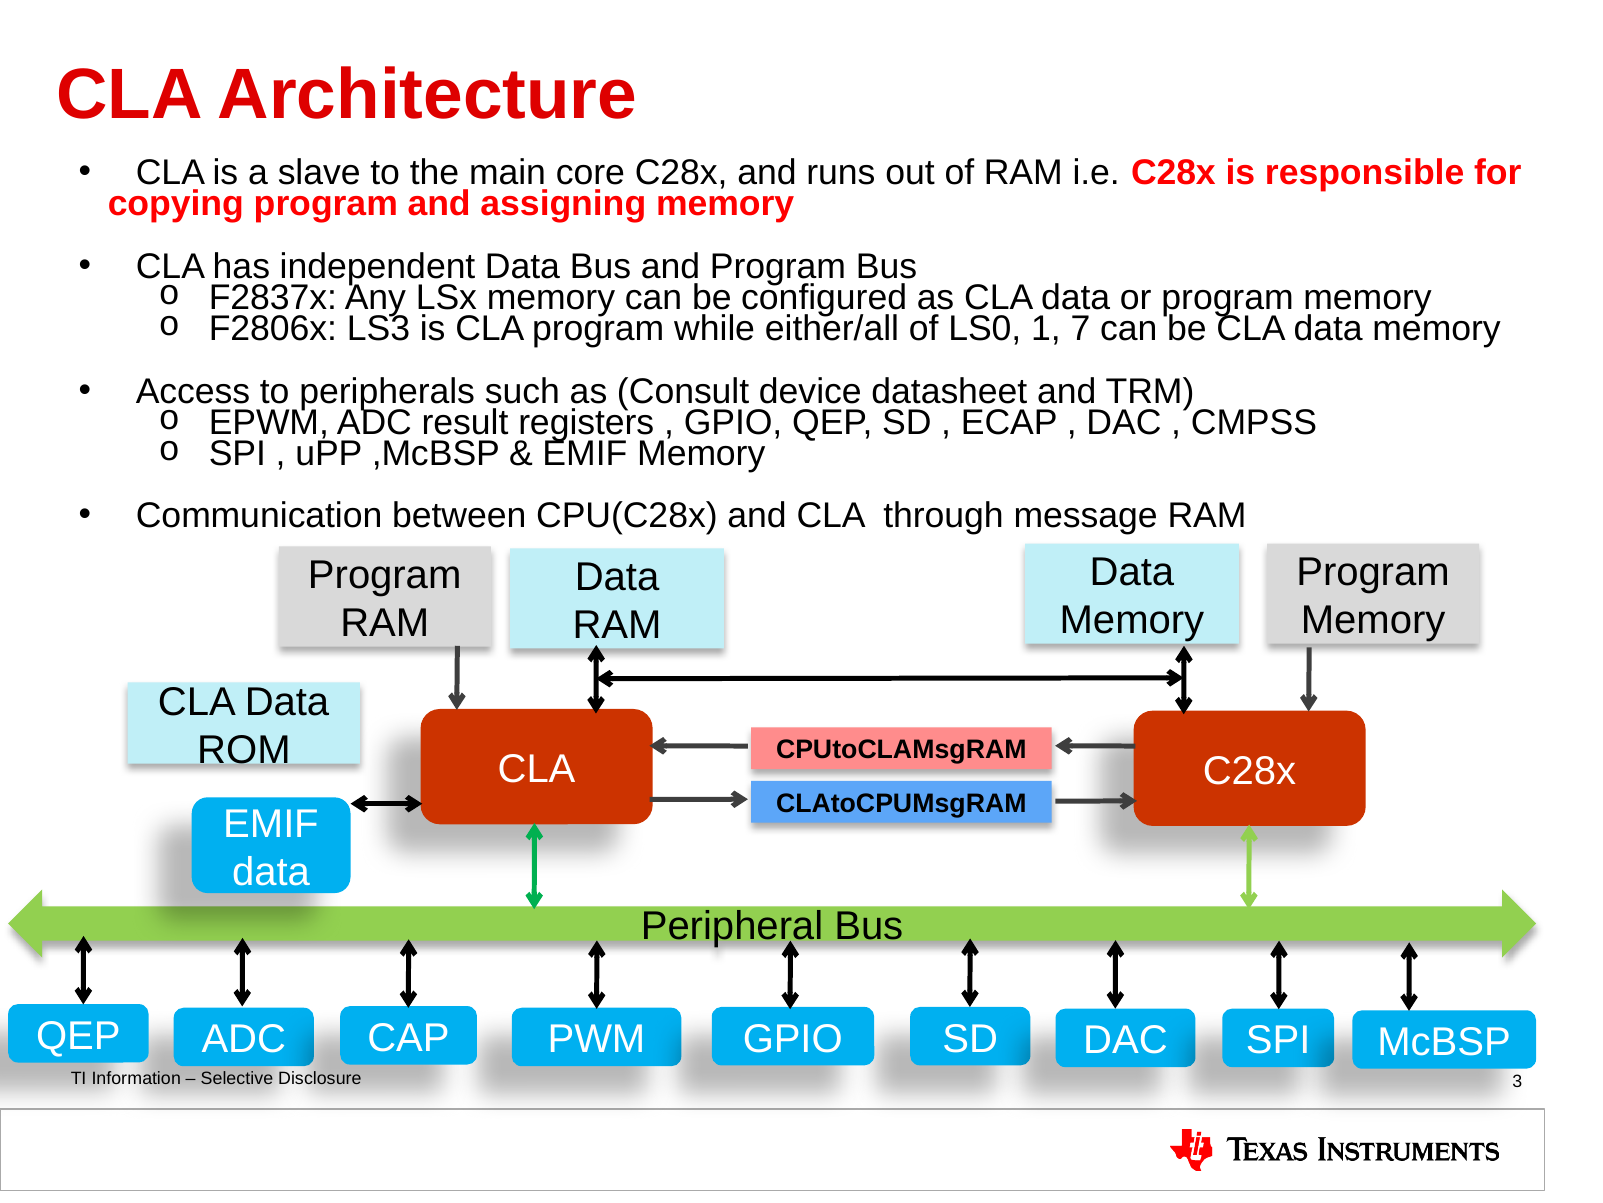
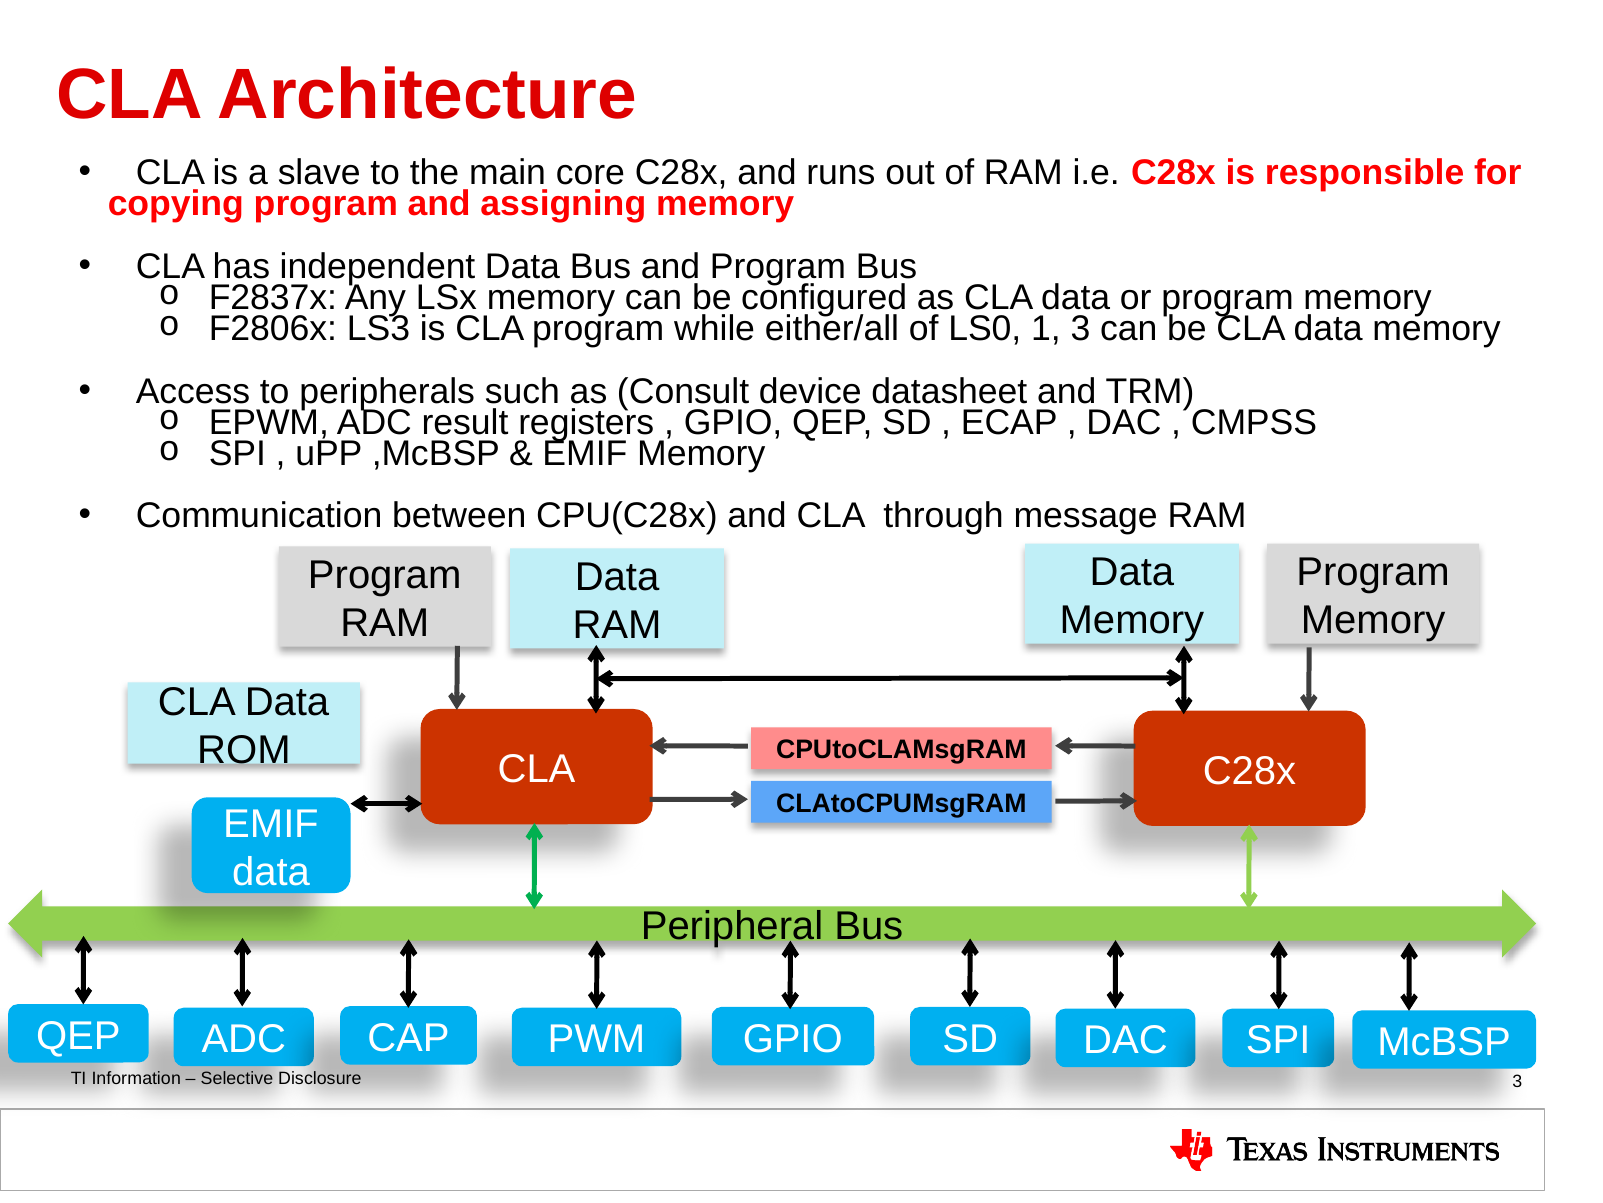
1 7: 7 -> 3
